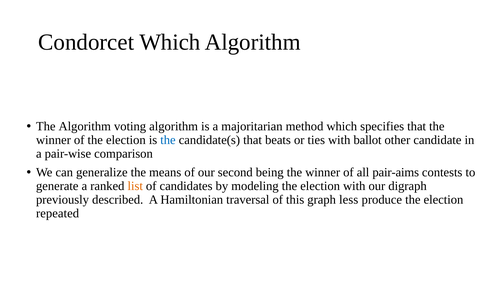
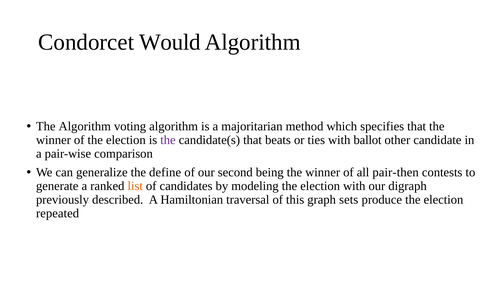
Condorcet Which: Which -> Would
the at (168, 140) colour: blue -> purple
means: means -> define
pair-aims: pair-aims -> pair-then
less: less -> sets
